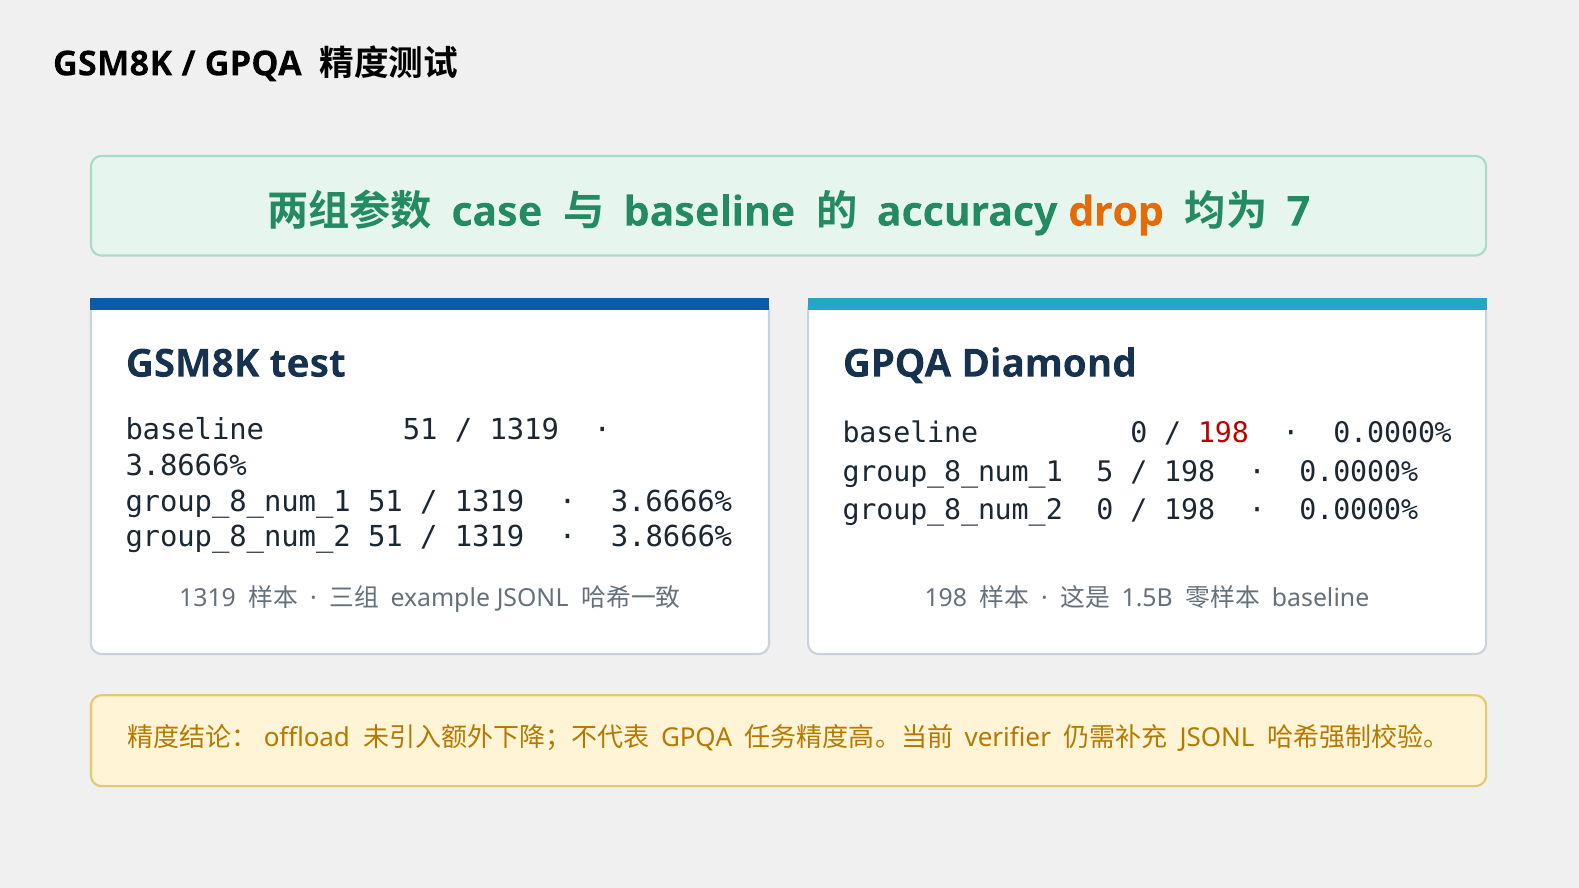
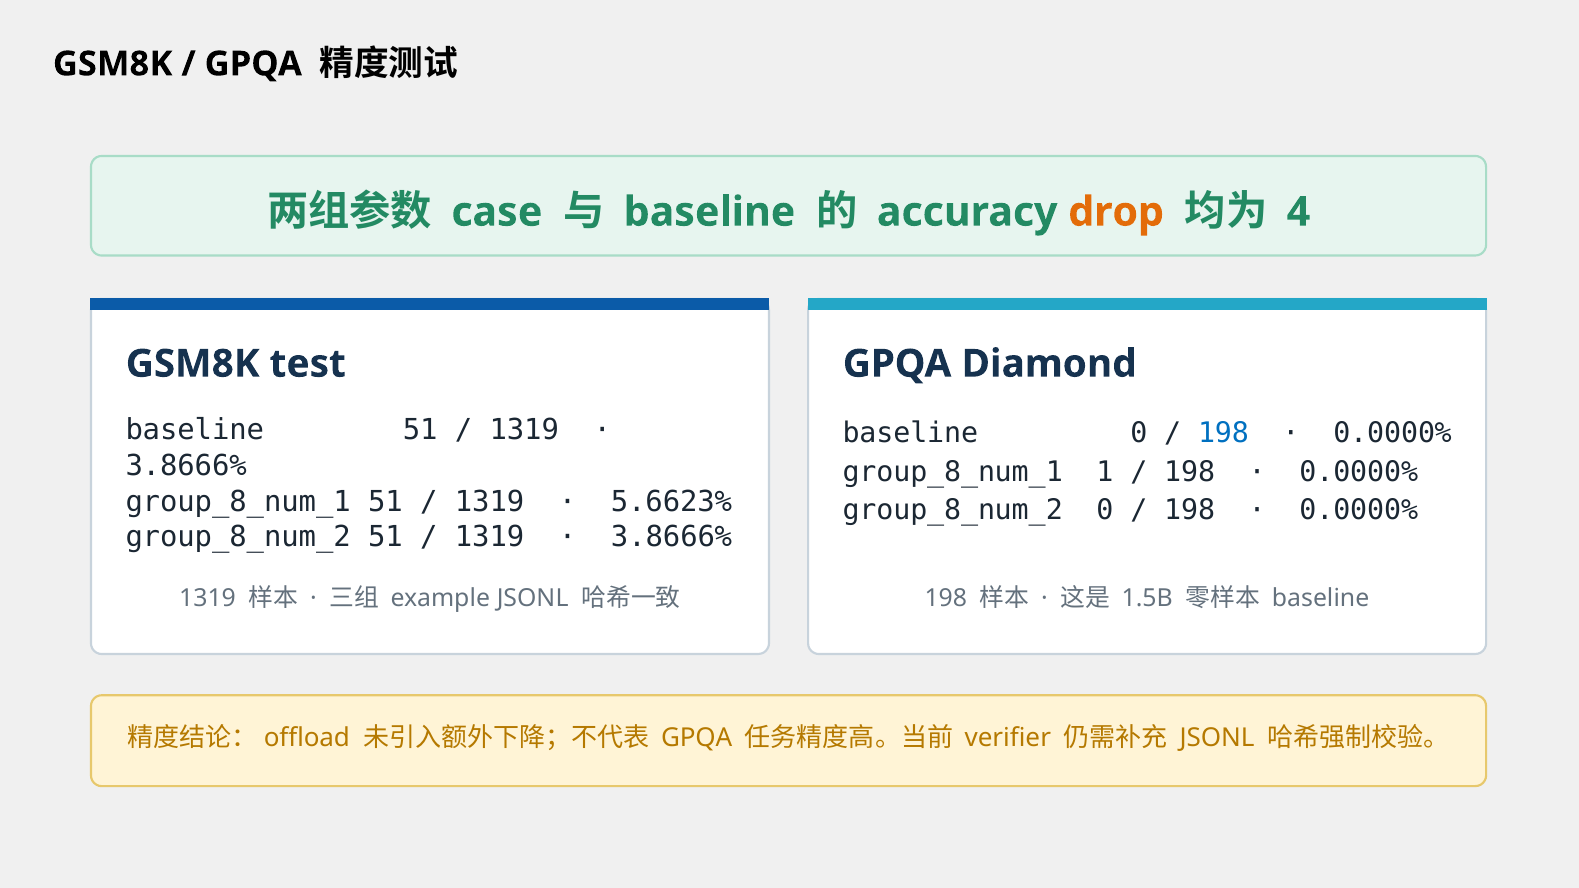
7: 7 -> 4
198 at (1224, 433) colour: red -> blue
5: 5 -> 1
3.6666%: 3.6666% -> 5.6623%
